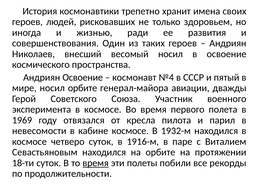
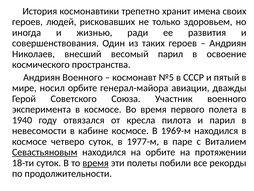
весомый носил: носил -> парил
Андриян Освоение: Освоение -> Военного
№4: №4 -> №5
1969: 1969 -> 1940
1932-м: 1932-м -> 1969-м
1916-м: 1916-м -> 1977-м
Севастьяновым underline: none -> present
